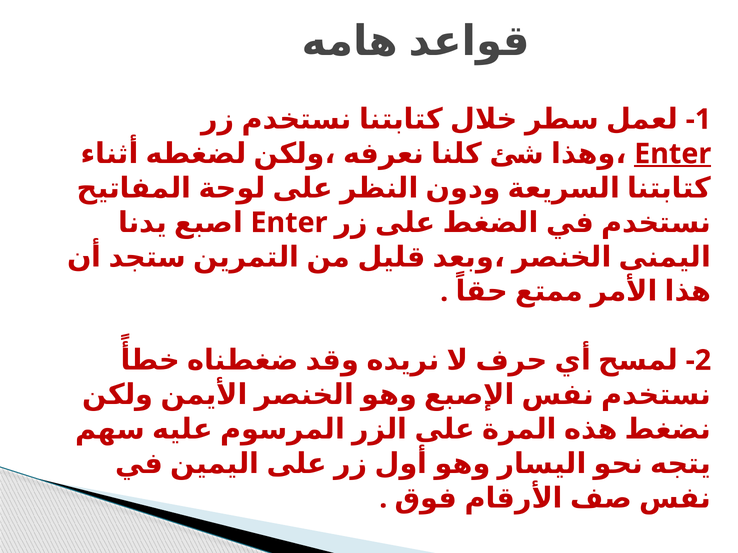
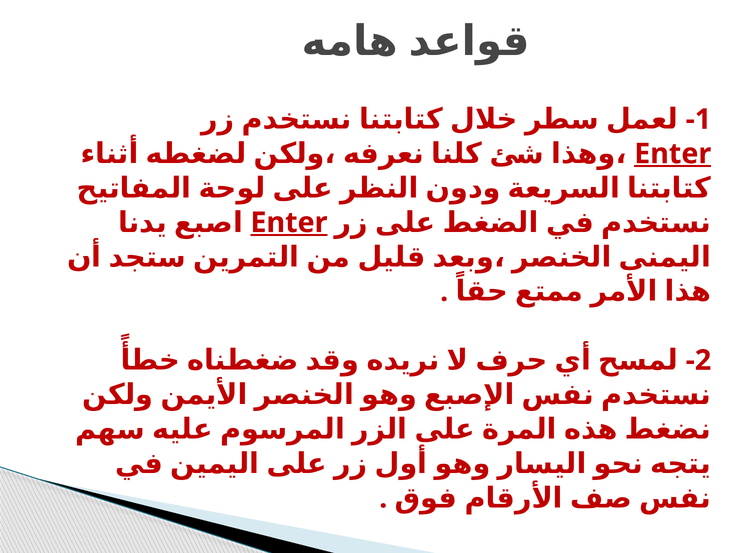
Enter at (289, 223) underline: none -> present
